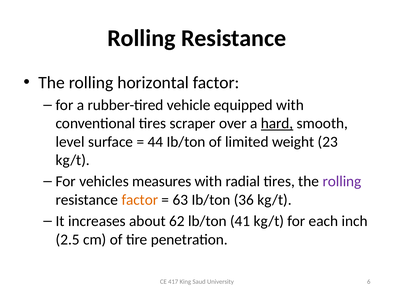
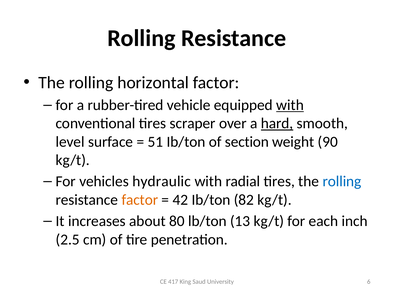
with at (290, 105) underline: none -> present
44: 44 -> 51
limited: limited -> section
23: 23 -> 90
measures: measures -> hydraulic
rolling at (342, 182) colour: purple -> blue
63: 63 -> 42
36: 36 -> 82
62: 62 -> 80
41: 41 -> 13
